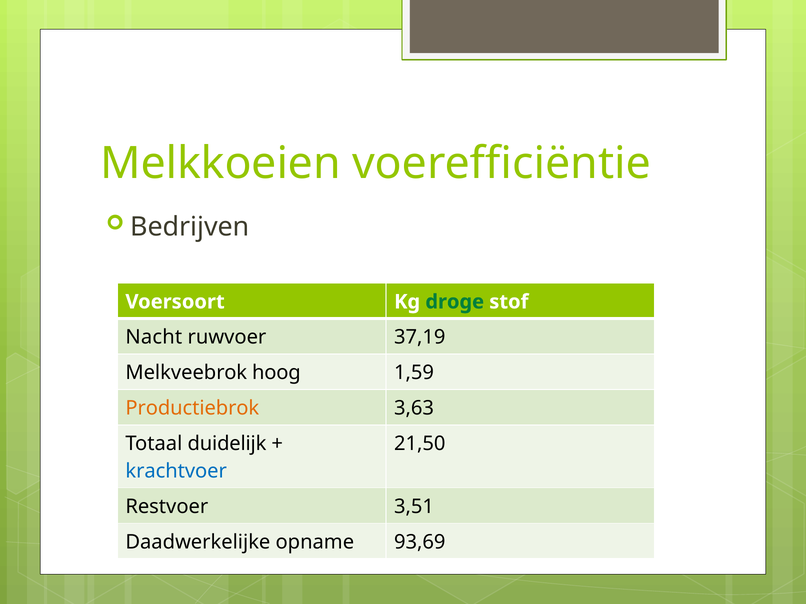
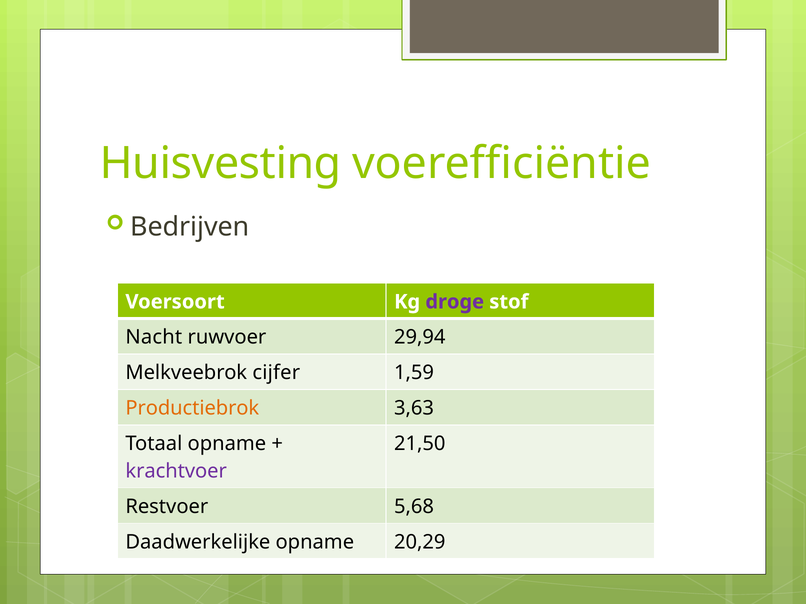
Melkkoeien: Melkkoeien -> Huisvesting
droge colour: green -> purple
37,19: 37,19 -> 29,94
hoog: hoog -> cijfer
Totaal duidelijk: duidelijk -> opname
krachtvoer colour: blue -> purple
3,51: 3,51 -> 5,68
93,69: 93,69 -> 20,29
